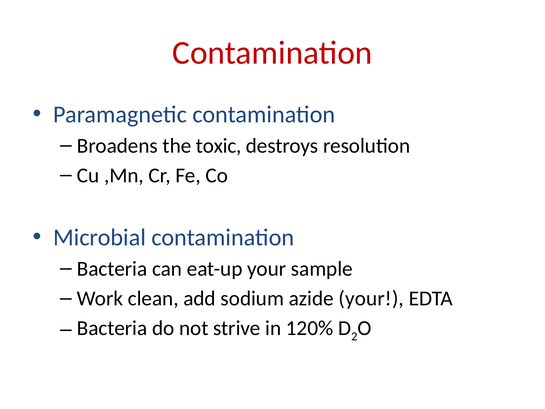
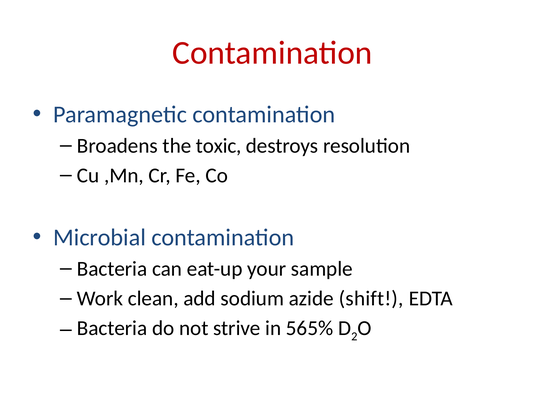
azide your: your -> shift
120%: 120% -> 565%
